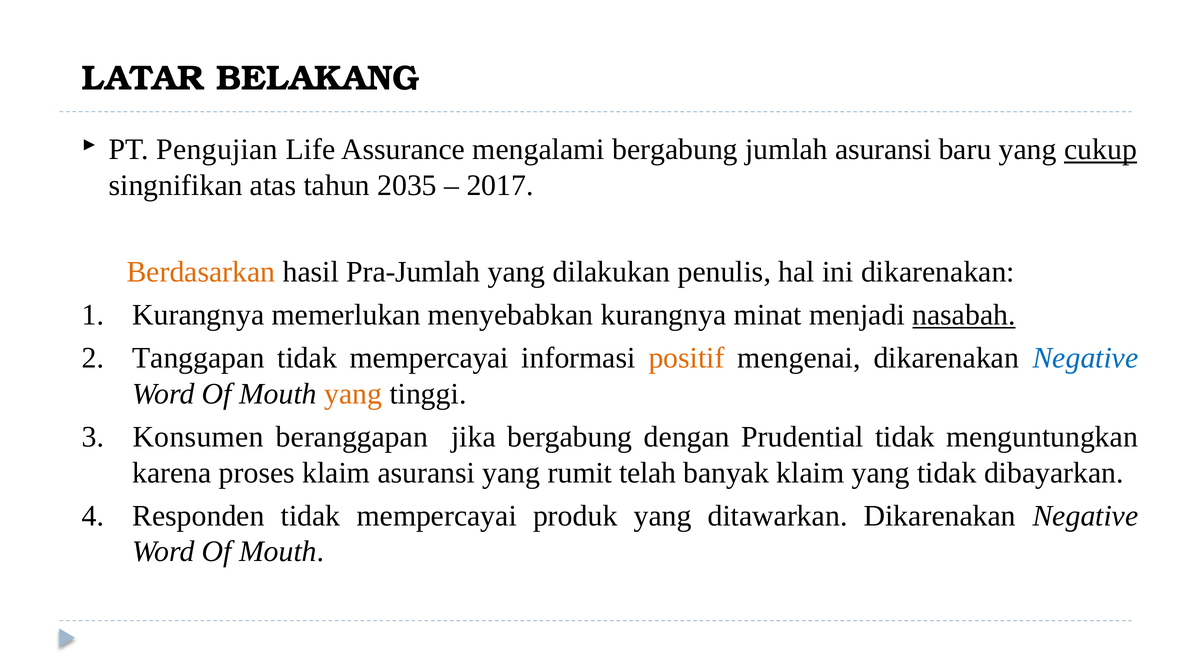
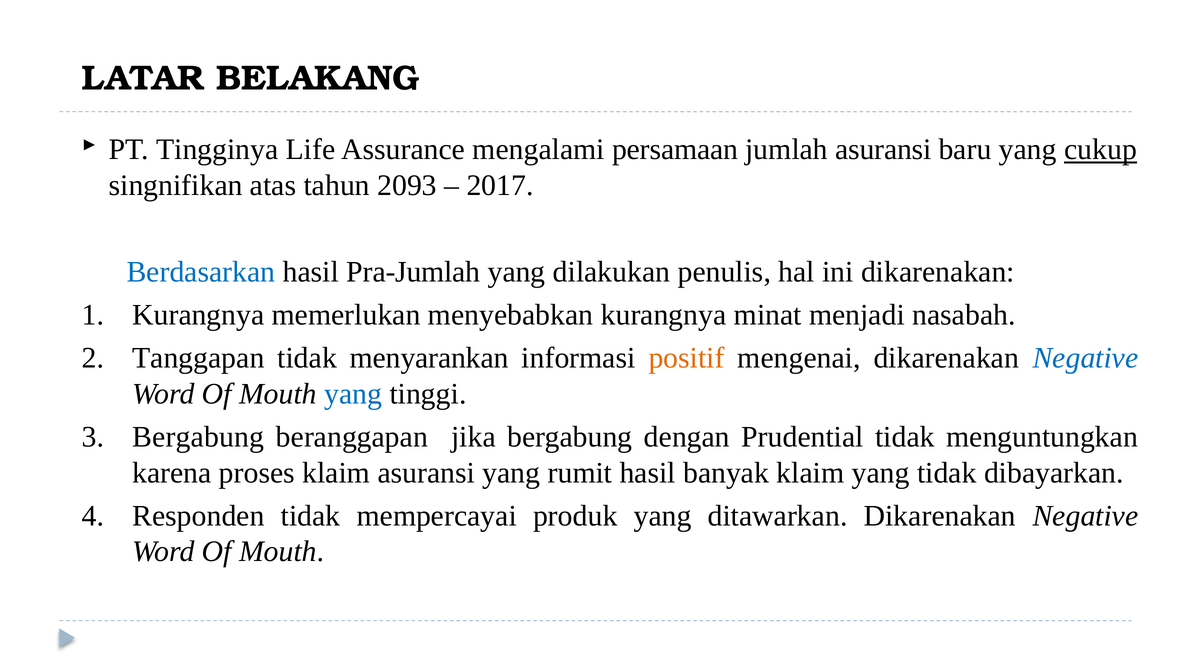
Pengujian: Pengujian -> Tingginya
mengalami bergabung: bergabung -> persamaan
2035: 2035 -> 2093
Berdasarkan colour: orange -> blue
nasabah underline: present -> none
mempercayai at (429, 358): mempercayai -> menyarankan
yang at (353, 394) colour: orange -> blue
Konsumen at (198, 437): Konsumen -> Bergabung
rumit telah: telah -> hasil
